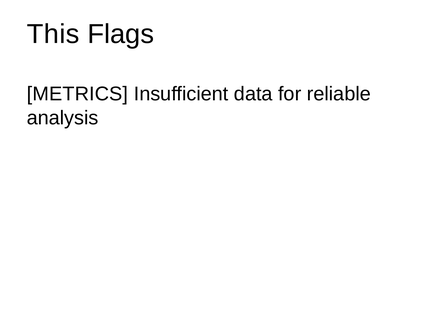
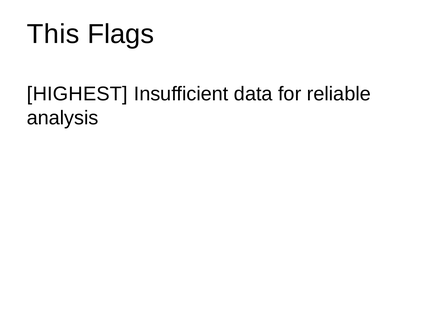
METRICS: METRICS -> HIGHEST
